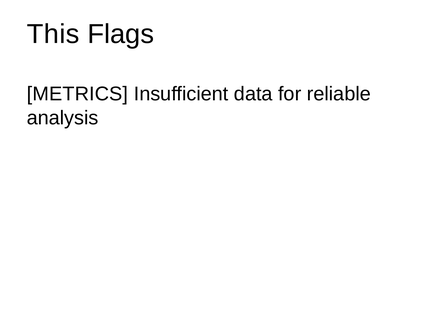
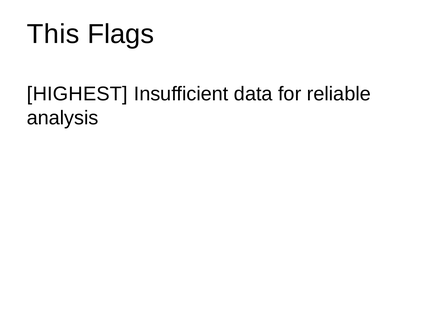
METRICS: METRICS -> HIGHEST
